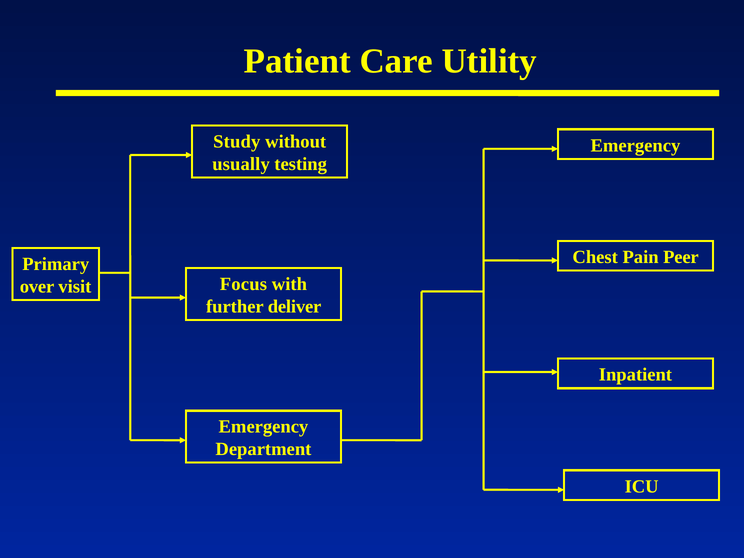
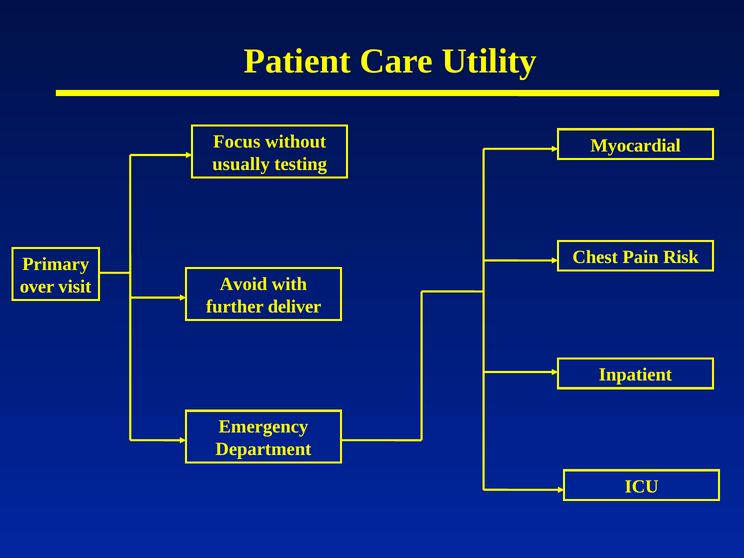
Study: Study -> Focus
Emergency at (635, 145): Emergency -> Myocardial
Peer: Peer -> Risk
Focus: Focus -> Avoid
